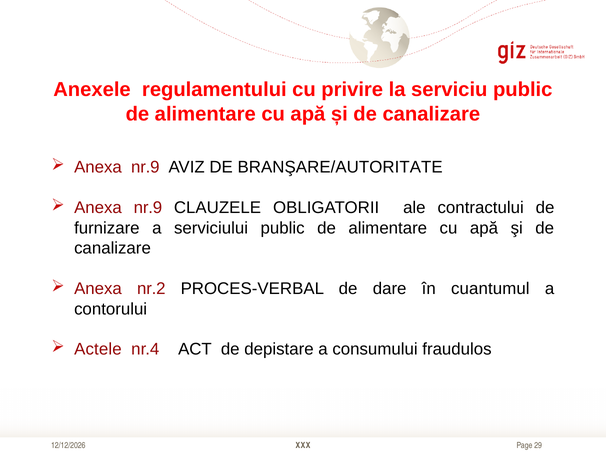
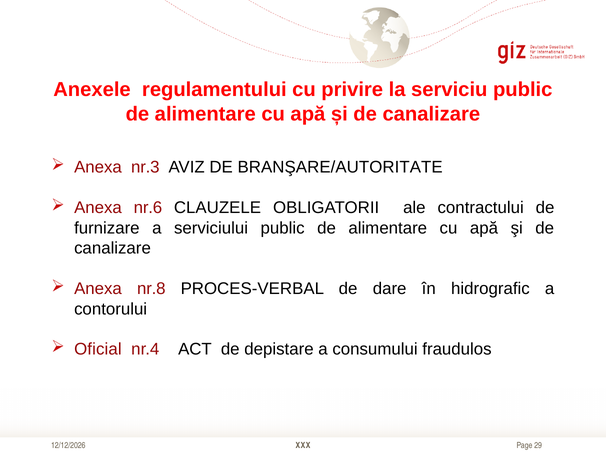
nr.9 at (145, 167): nr.9 -> nr.3
nr.9 at (148, 208): nr.9 -> nr.6
nr.2: nr.2 -> nr.8
cuantumul: cuantumul -> hidrografic
Actele: Actele -> Oficial
